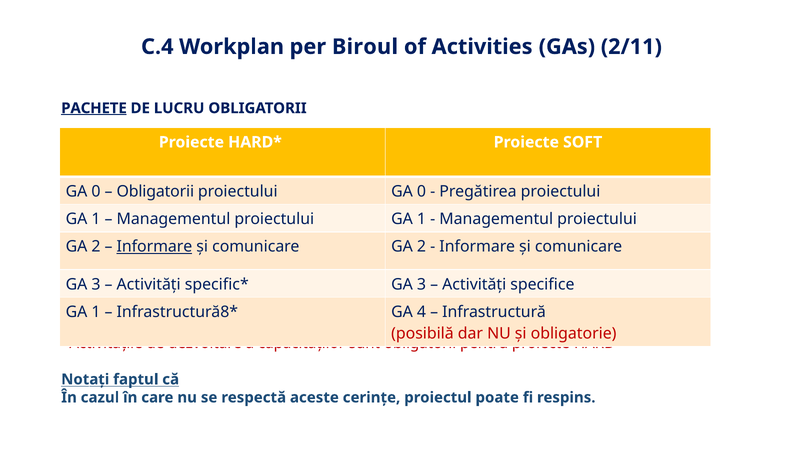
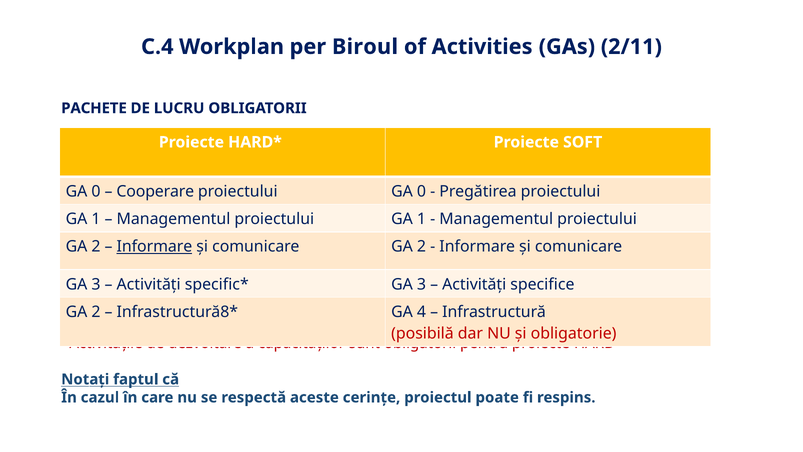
PACHETE underline: present -> none
Obligatorii at (155, 191): Obligatorii -> Cooperare
1 at (96, 312): 1 -> 2
